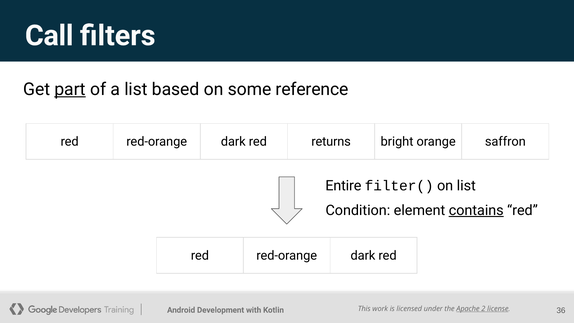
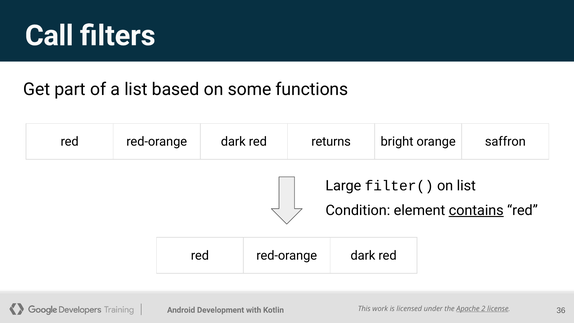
part underline: present -> none
reference: reference -> functions
Entire: Entire -> Large
